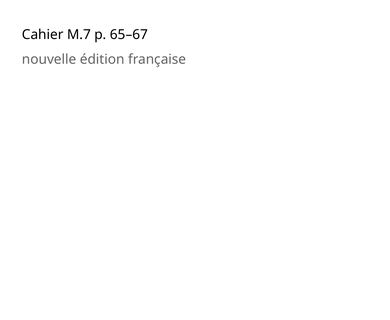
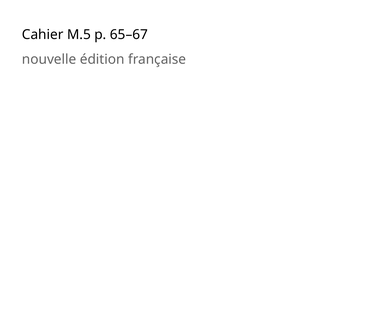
M.7: M.7 -> M.5
